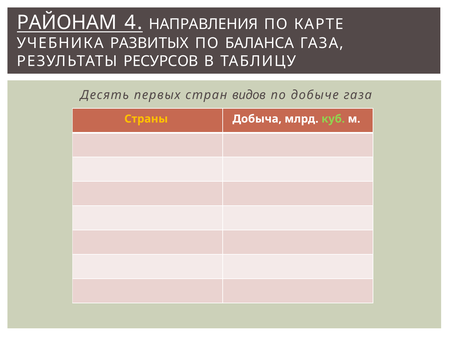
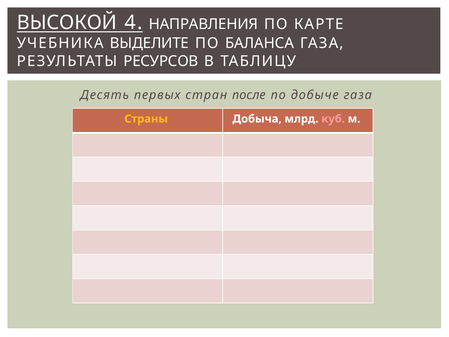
РАЙОНАМ: РАЙОНАМ -> ВЫСОКОЙ
РАЗВИТЫХ: РАЗВИТЫХ -> ВЫДЕЛИТЕ
видов: видов -> после
куб colour: light green -> pink
